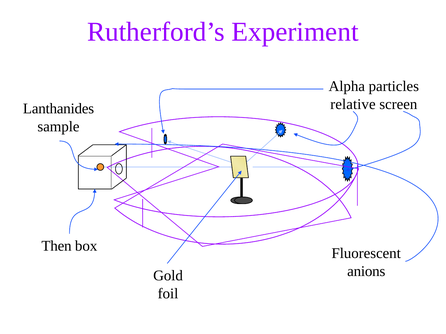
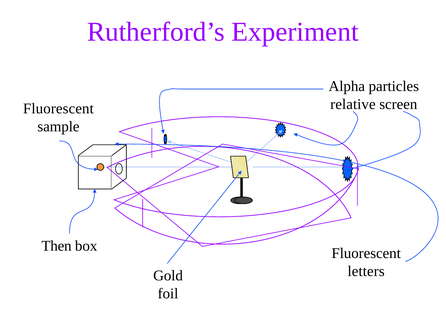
Lanthanides at (59, 109): Lanthanides -> Fluorescent
anions: anions -> letters
